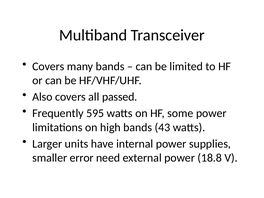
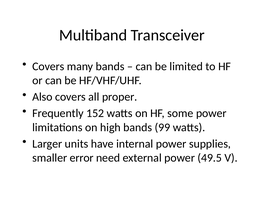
passed: passed -> proper
595: 595 -> 152
43: 43 -> 99
18.8: 18.8 -> 49.5
